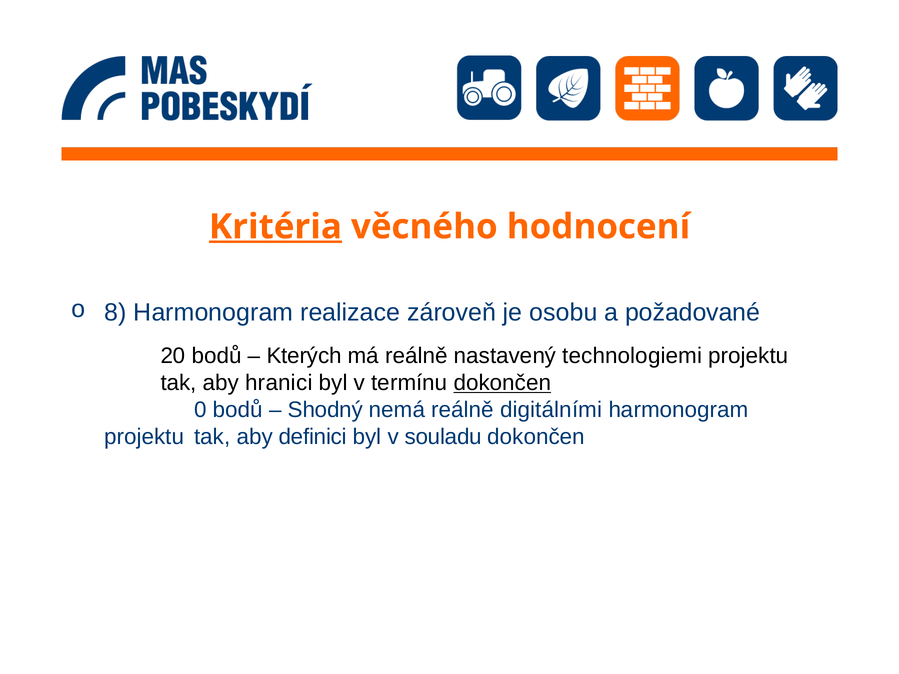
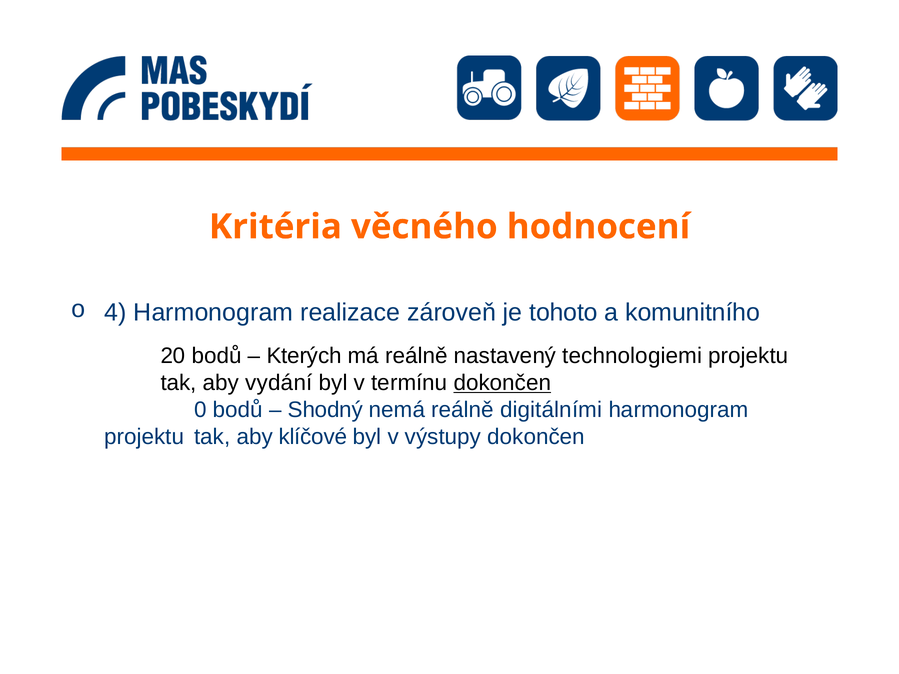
Kritéria underline: present -> none
8: 8 -> 4
osobu: osobu -> tohoto
požadované: požadované -> komunitního
hranici: hranici -> vydání
definici: definici -> klíčové
souladu: souladu -> výstupy
